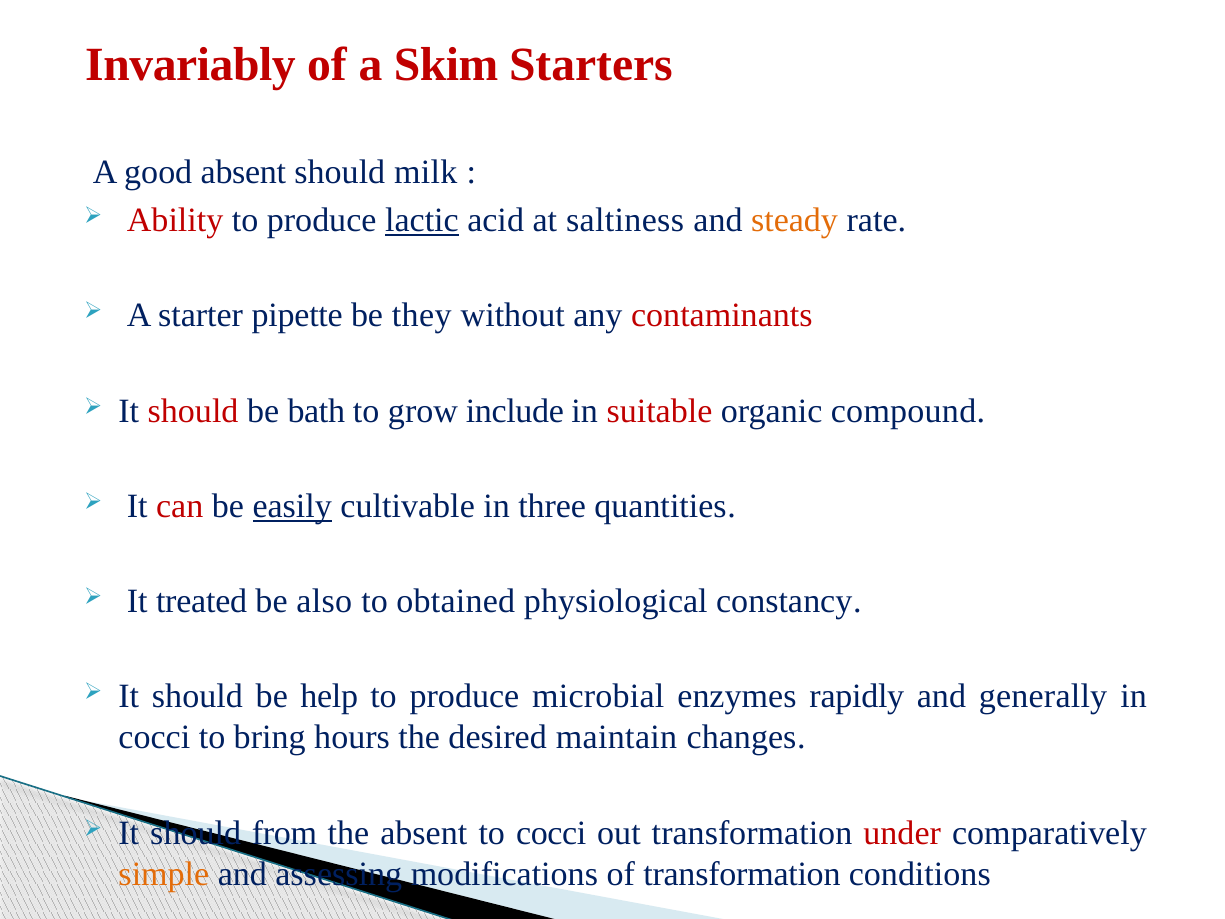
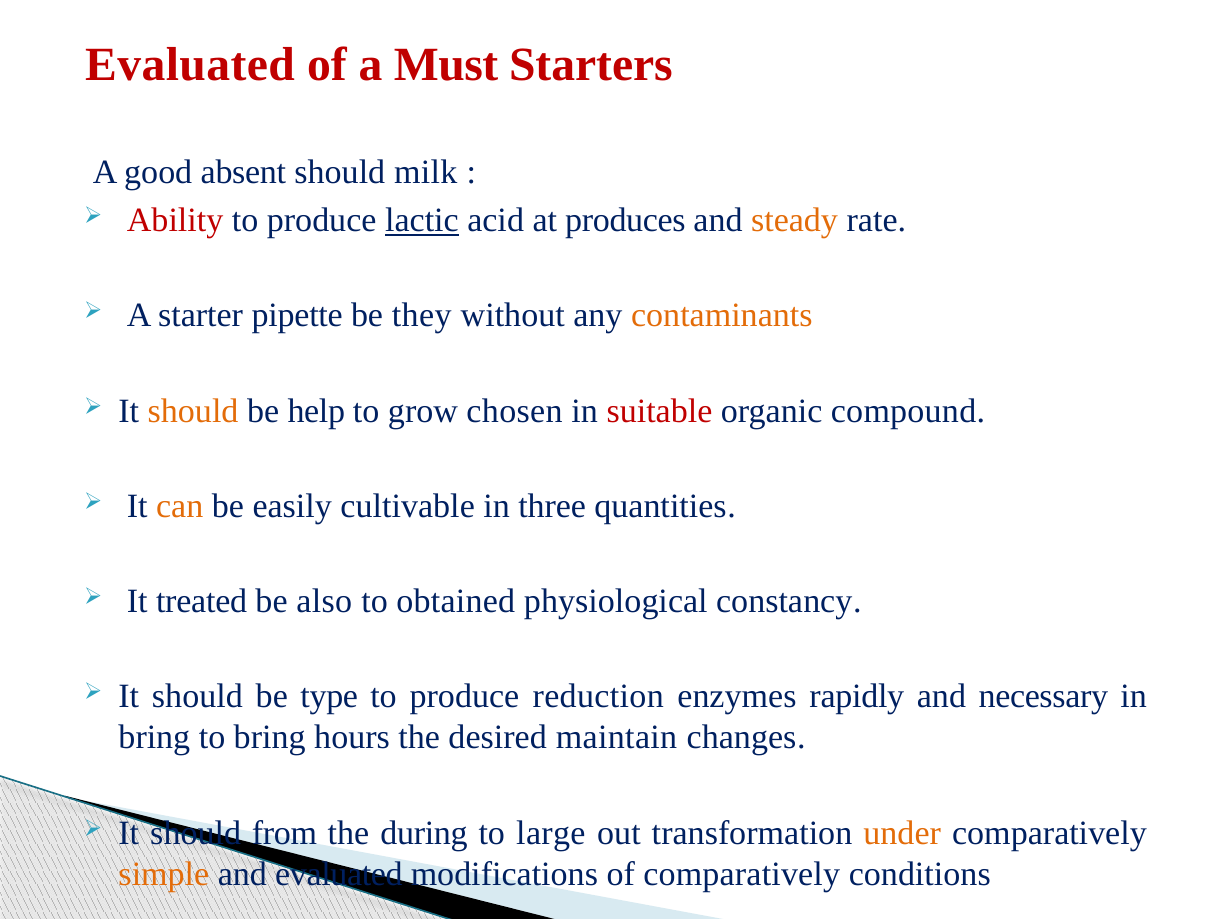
Invariably at (190, 65): Invariably -> Evaluated
Skim: Skim -> Must
saltiness: saltiness -> produces
contaminants colour: red -> orange
should at (193, 411) colour: red -> orange
bath: bath -> help
include: include -> chosen
can colour: red -> orange
easily underline: present -> none
help: help -> type
microbial: microbial -> reduction
generally: generally -> necessary
cocci at (154, 737): cocci -> bring
the absent: absent -> during
to cocci: cocci -> large
under colour: red -> orange
and assessing: assessing -> evaluated
of transformation: transformation -> comparatively
